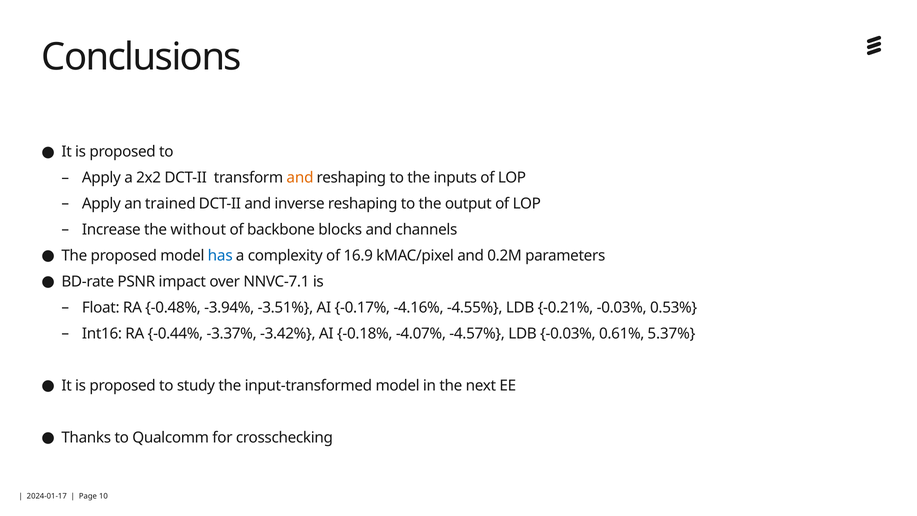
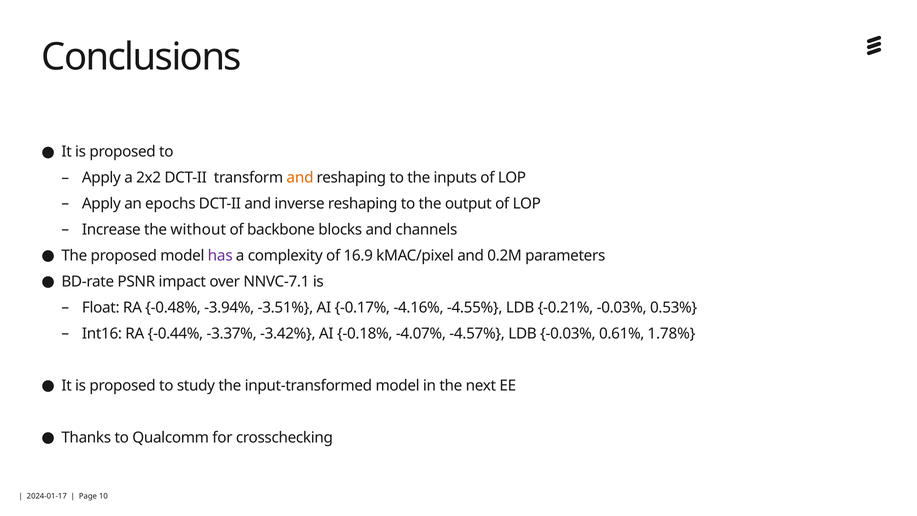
trained: trained -> epochs
has colour: blue -> purple
5.37%: 5.37% -> 1.78%
